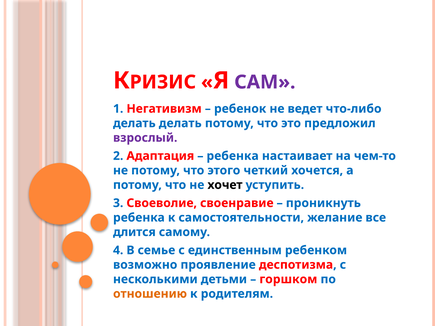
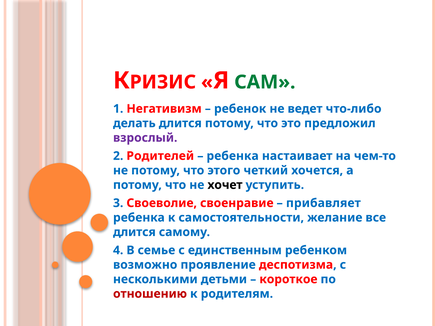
САМ colour: purple -> green
делать делать: делать -> длится
Адаптация: Адаптация -> Родителей
проникнуть: проникнуть -> прибавляет
горшком: горшком -> короткое
отношению colour: orange -> red
